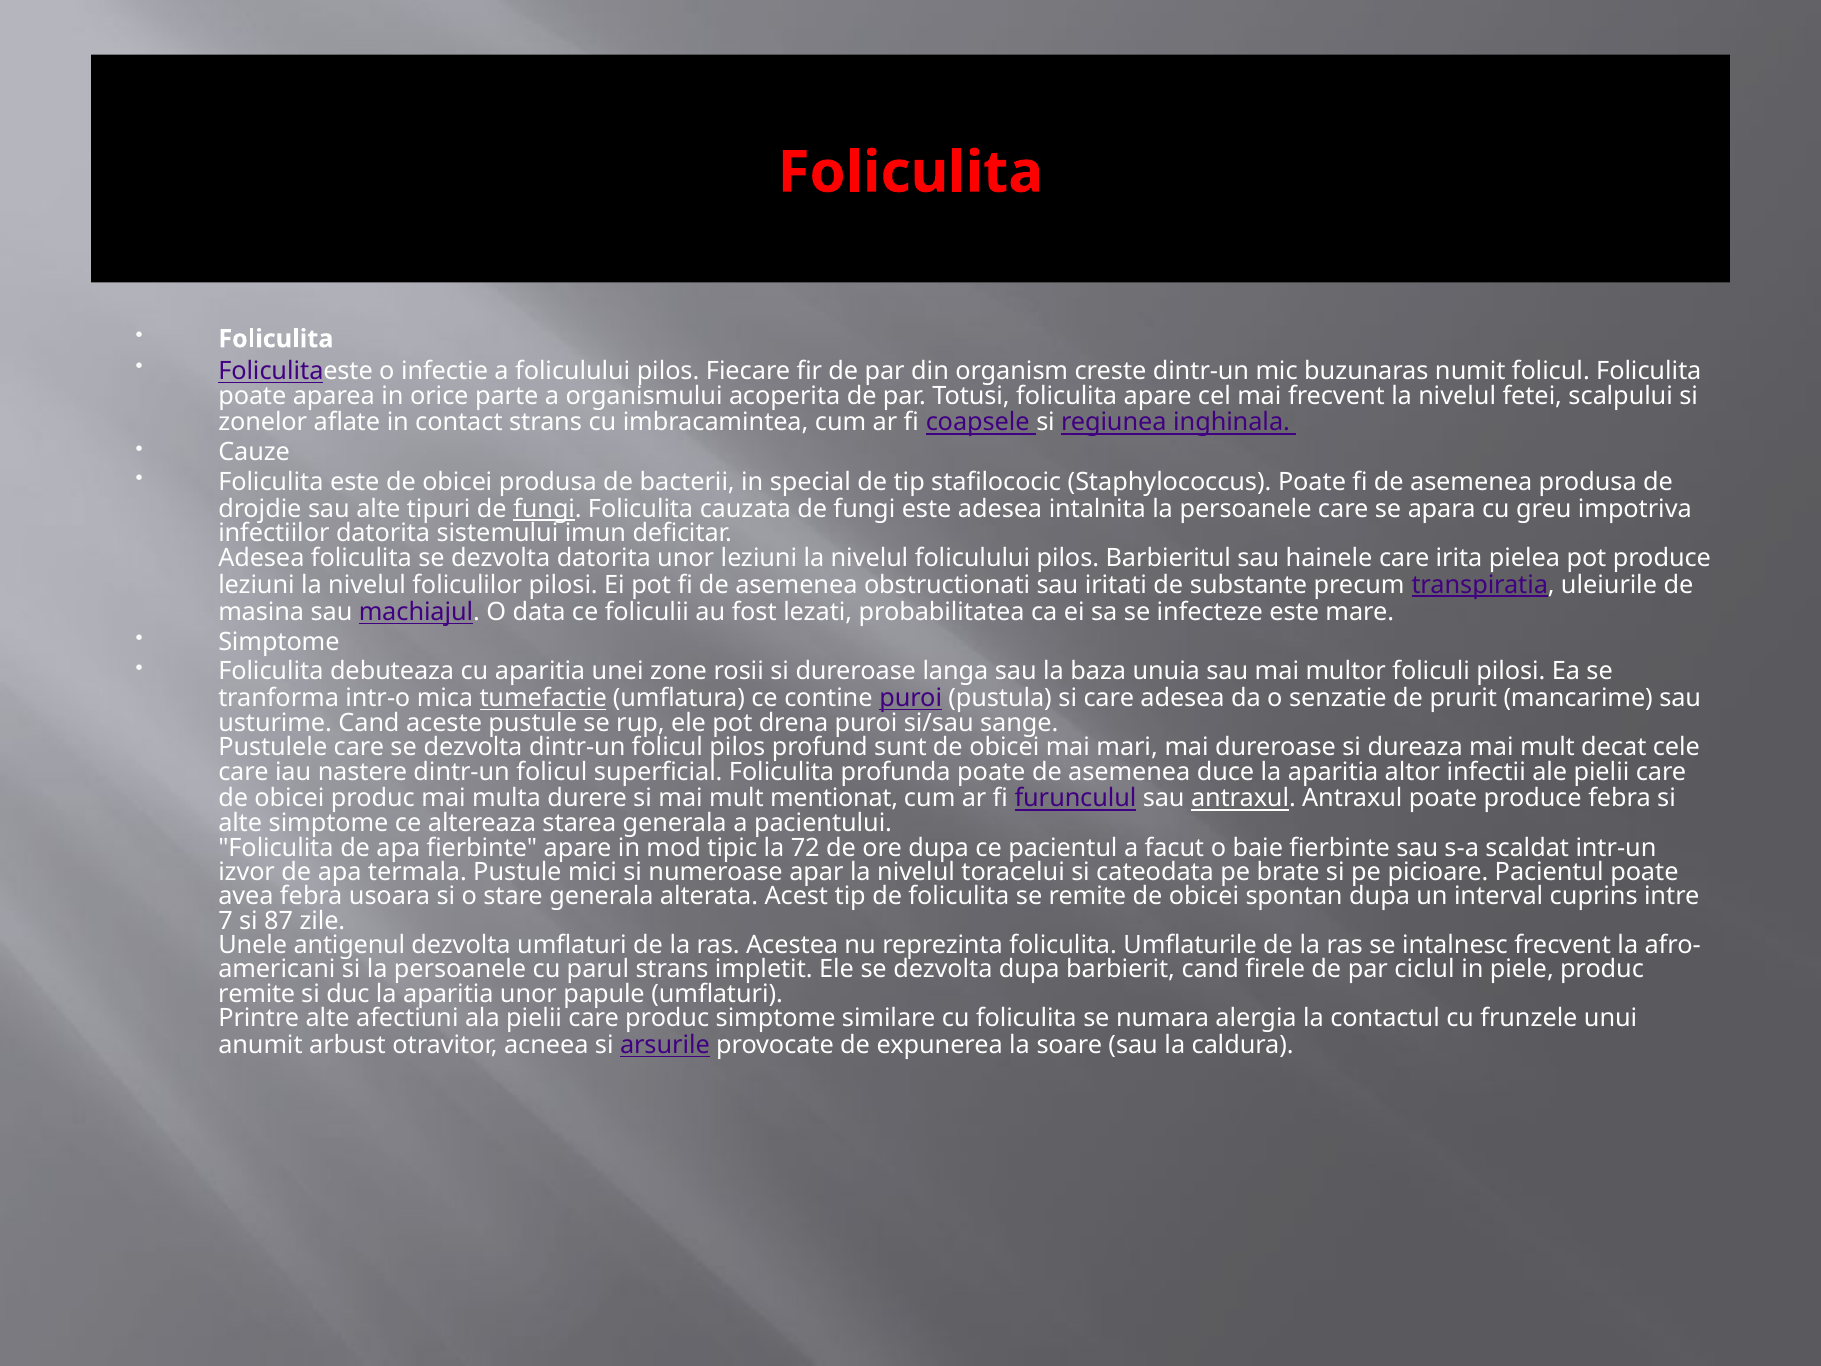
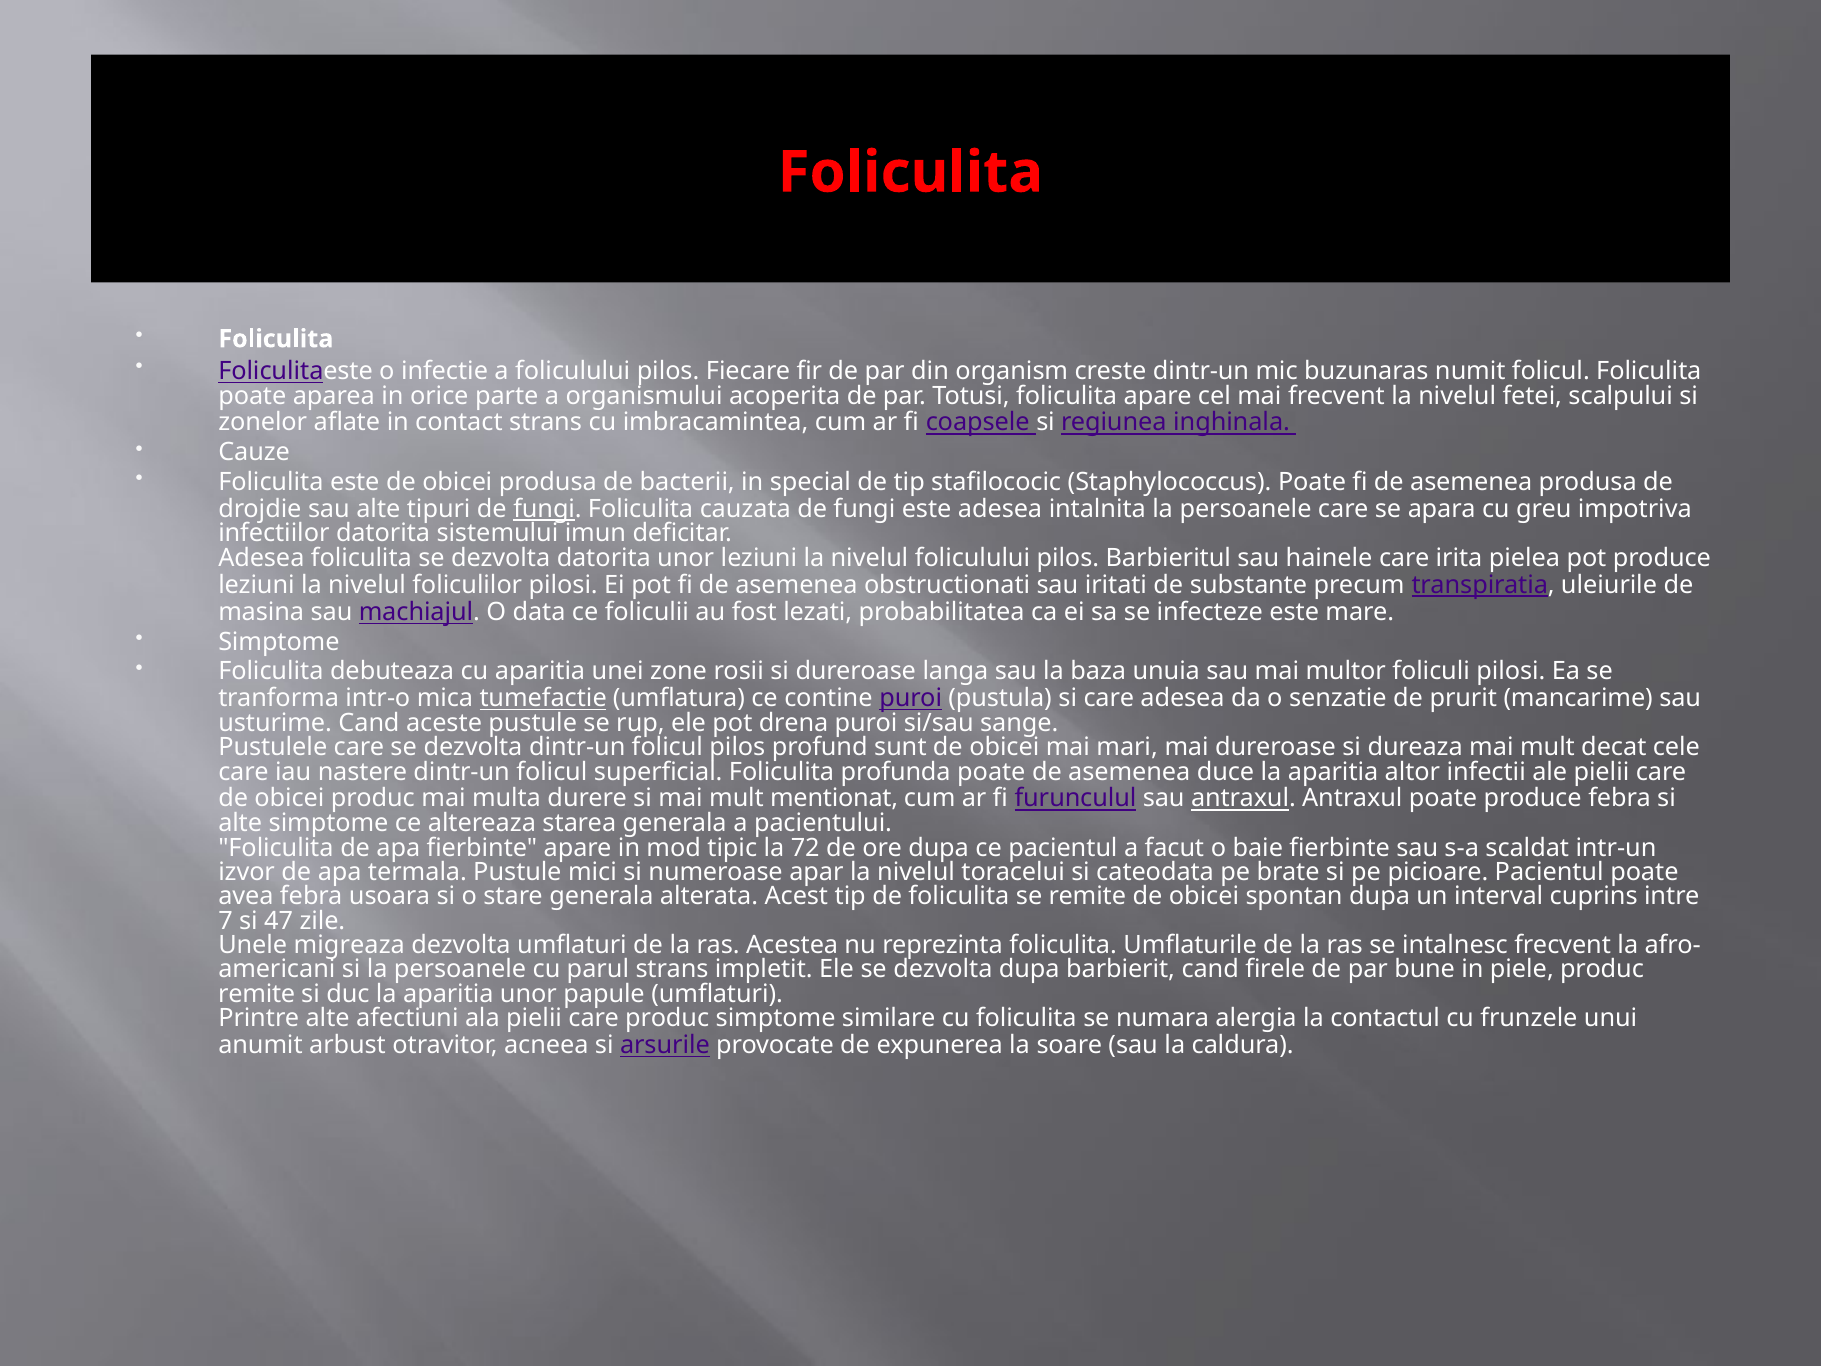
87: 87 -> 47
antigenul: antigenul -> migreaza
ciclul: ciclul -> bune
